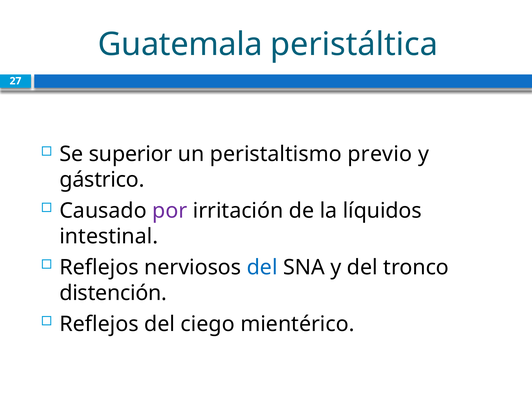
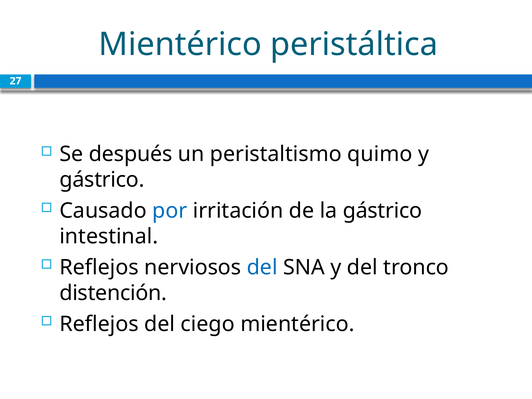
Guatemala at (180, 44): Guatemala -> Mientérico
superior: superior -> después
previo: previo -> quimo
por colour: purple -> blue
la líquidos: líquidos -> gástrico
